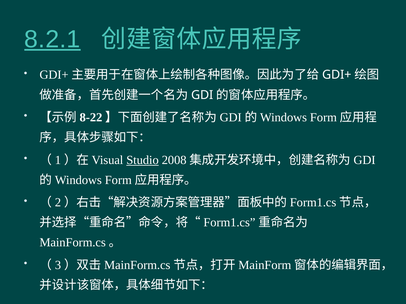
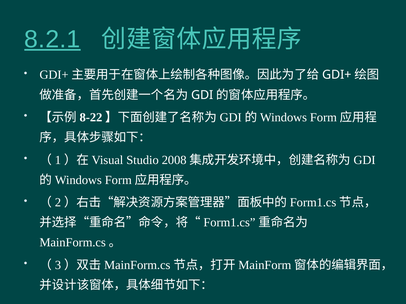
Studio underline: present -> none
